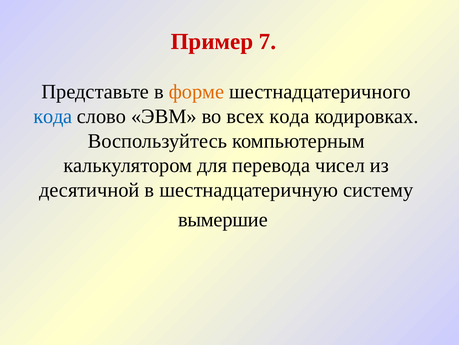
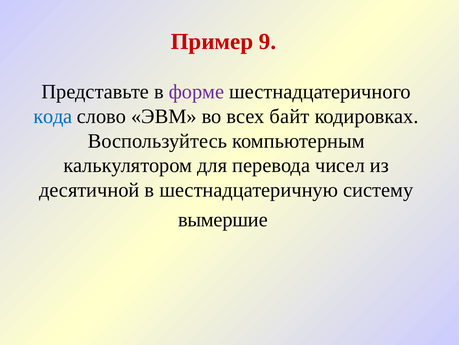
7: 7 -> 9
форме colour: orange -> purple
всех кода: кода -> байт
